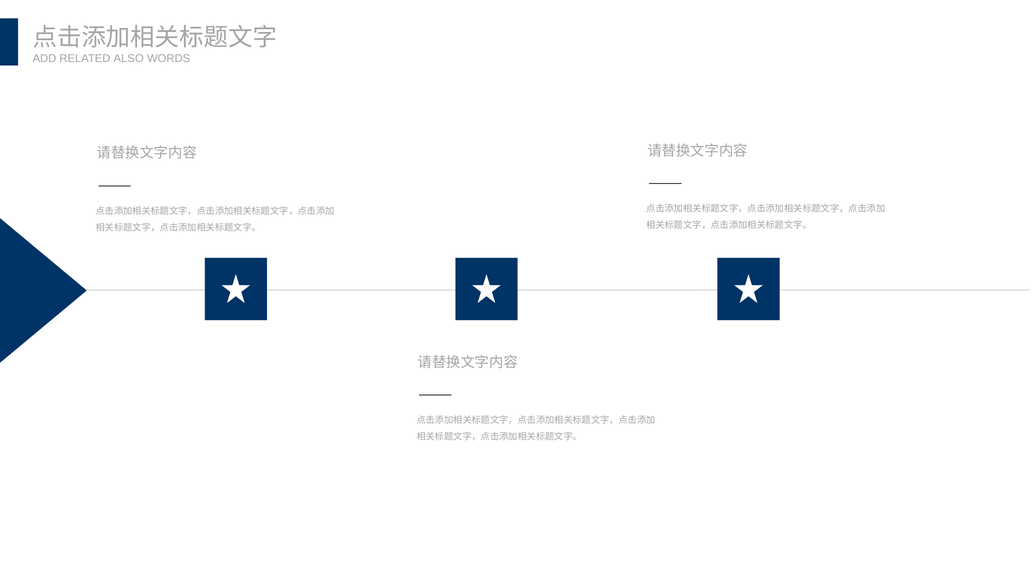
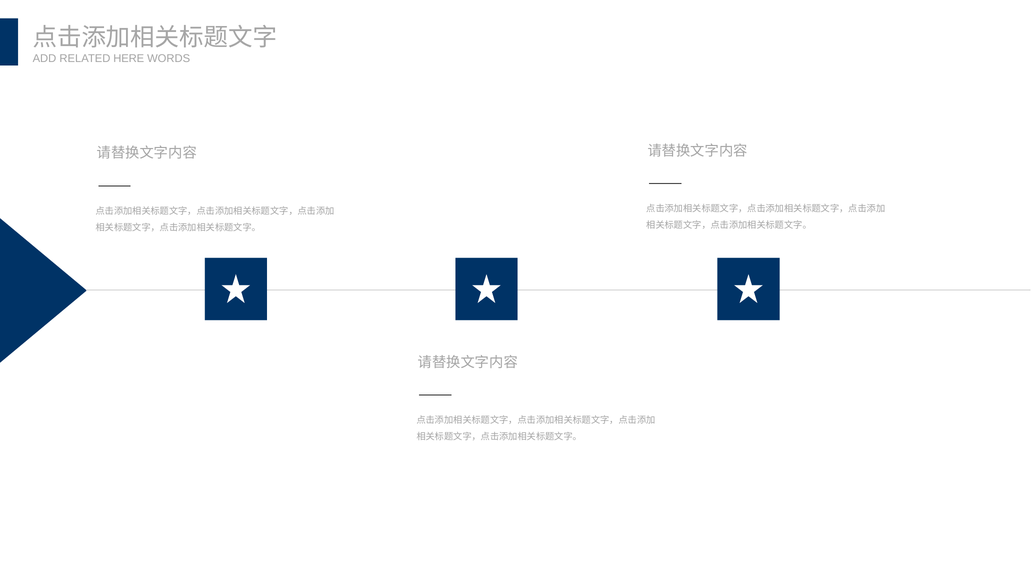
ALSO: ALSO -> HERE
